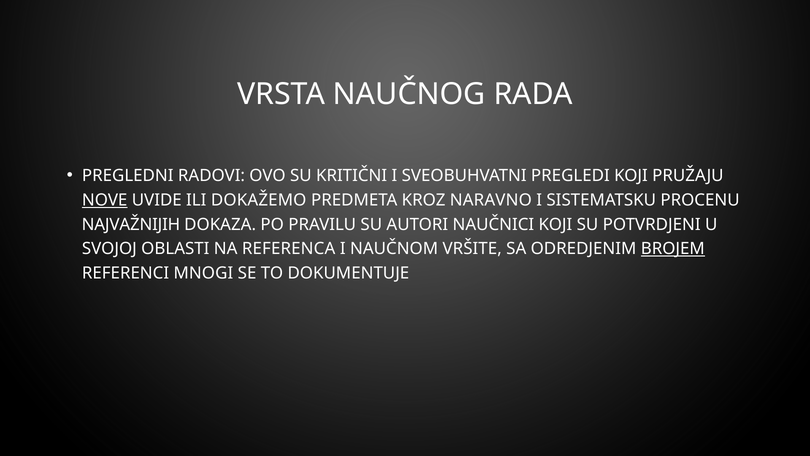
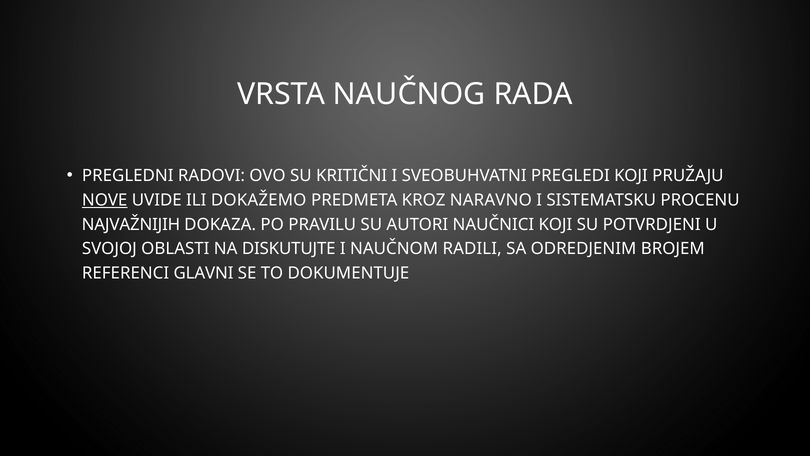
REFERENCA: REFERENCA -> DISKUTUJTE
VRŠITE: VRŠITE -> RADILI
BROJEM underline: present -> none
MNOGI: MNOGI -> GLAVNI
